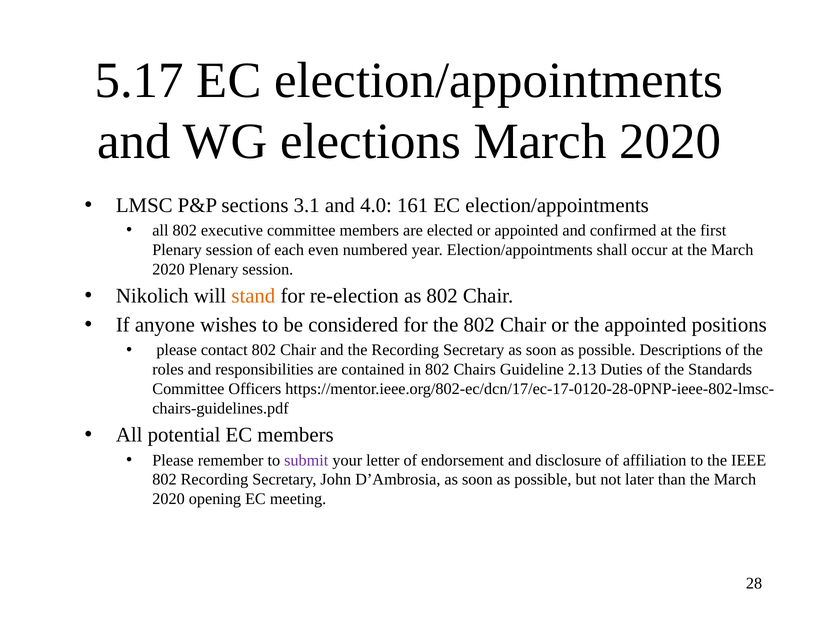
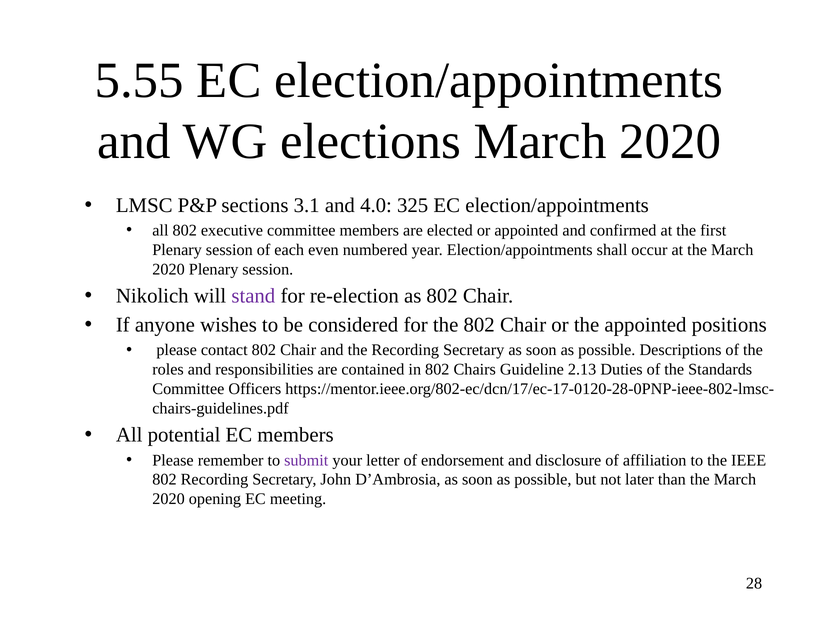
5.17: 5.17 -> 5.55
161: 161 -> 325
stand colour: orange -> purple
